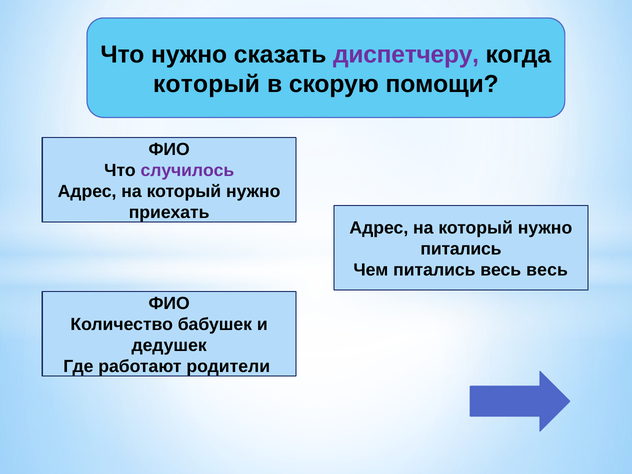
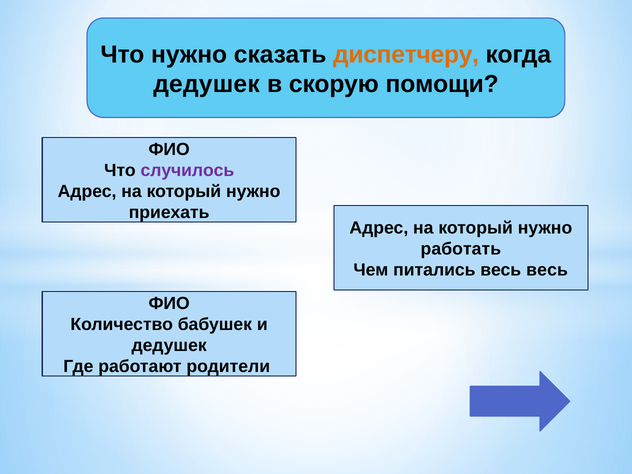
диспетчеру colour: purple -> orange
который at (206, 84): который -> дедушек
питались at (461, 249): питались -> работать
